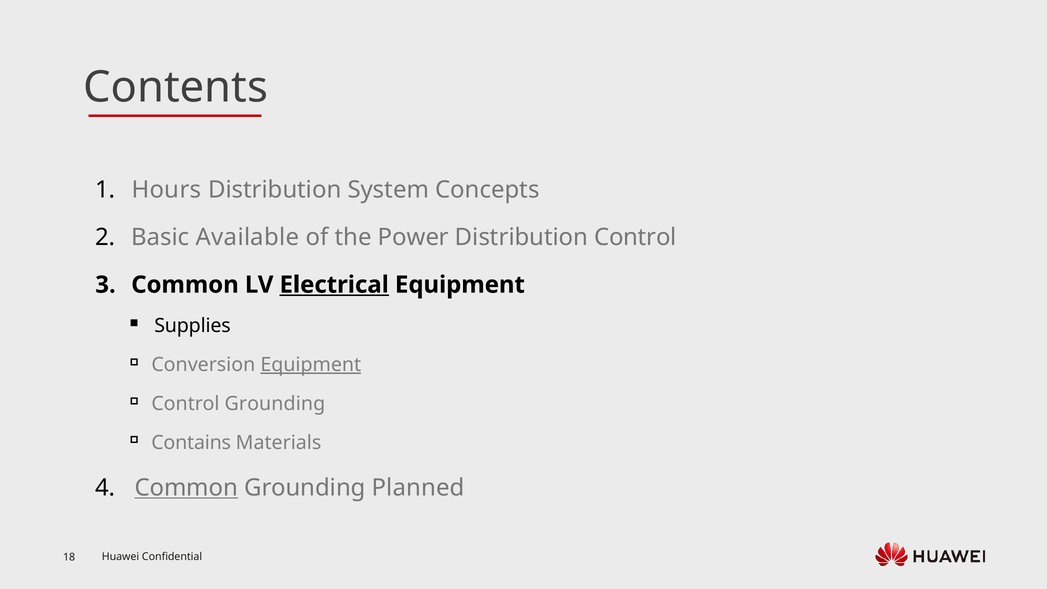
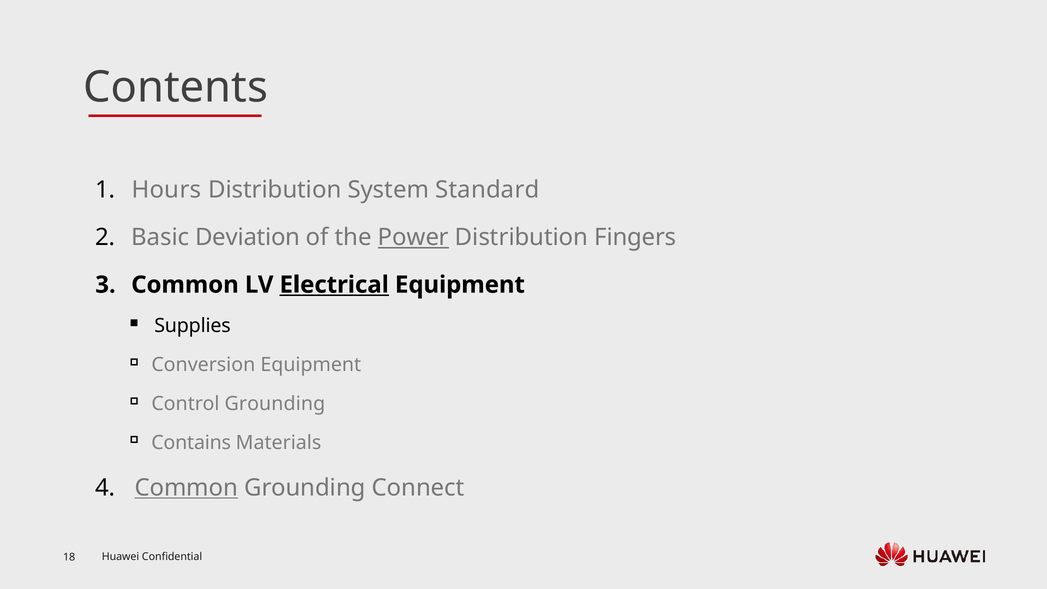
Concepts: Concepts -> Standard
Available: Available -> Deviation
Power underline: none -> present
Distribution Control: Control -> Fingers
Equipment at (311, 365) underline: present -> none
Planned: Planned -> Connect
